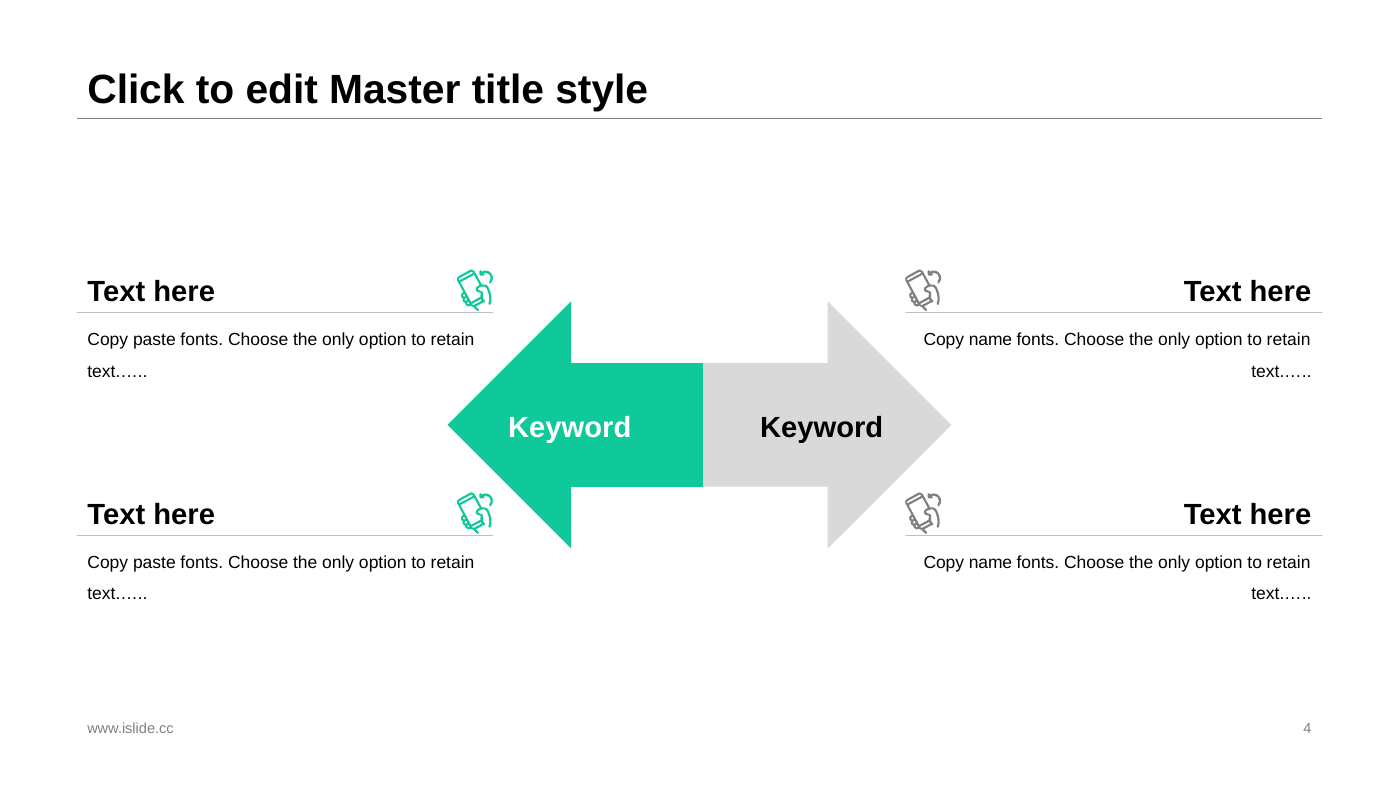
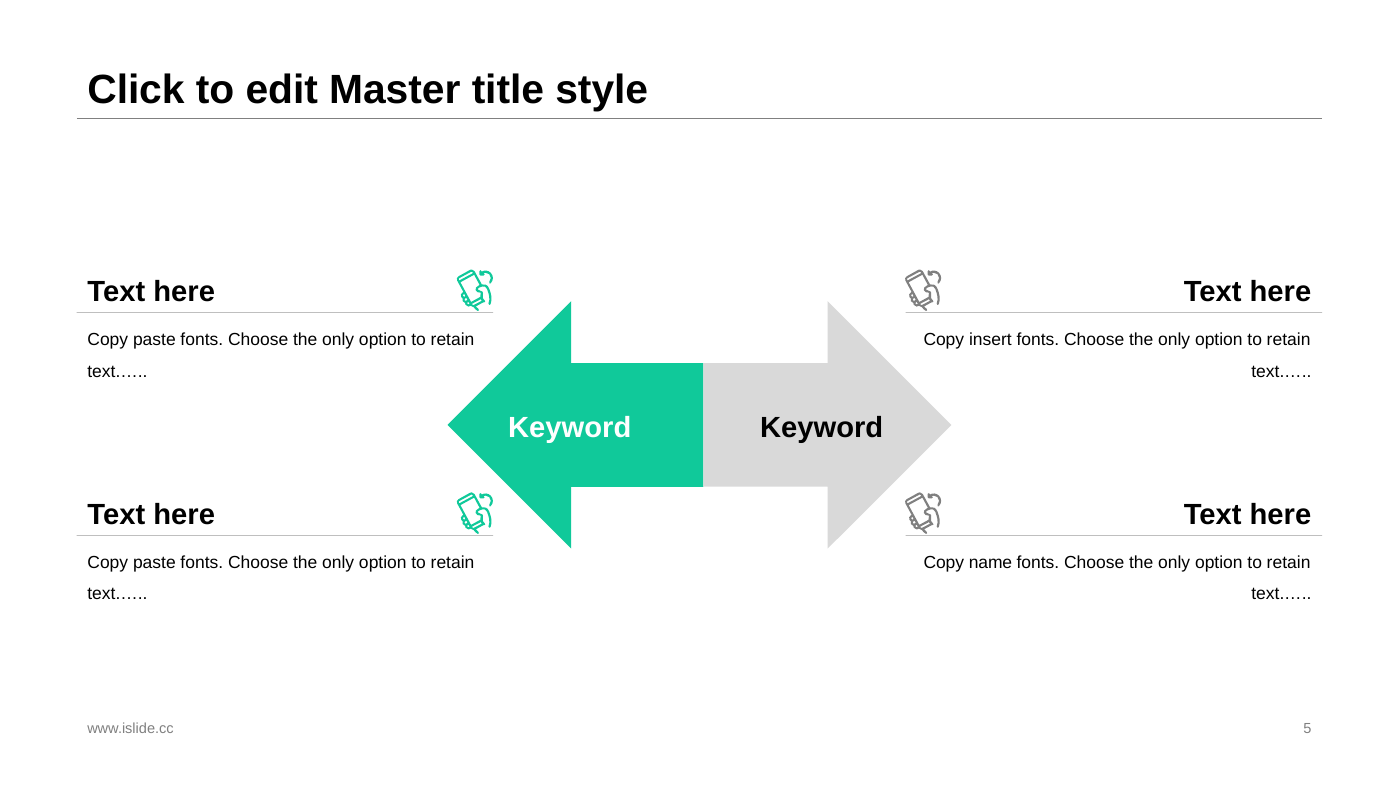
name at (991, 340): name -> insert
4: 4 -> 5
